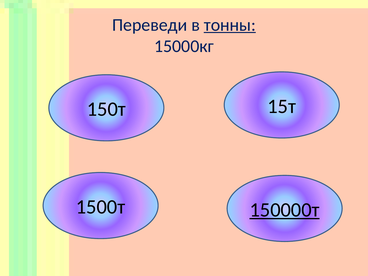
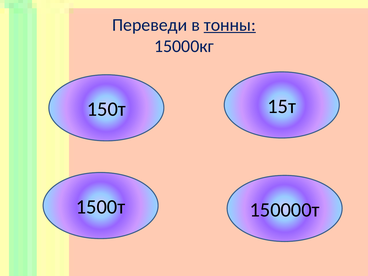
150000т underline: present -> none
